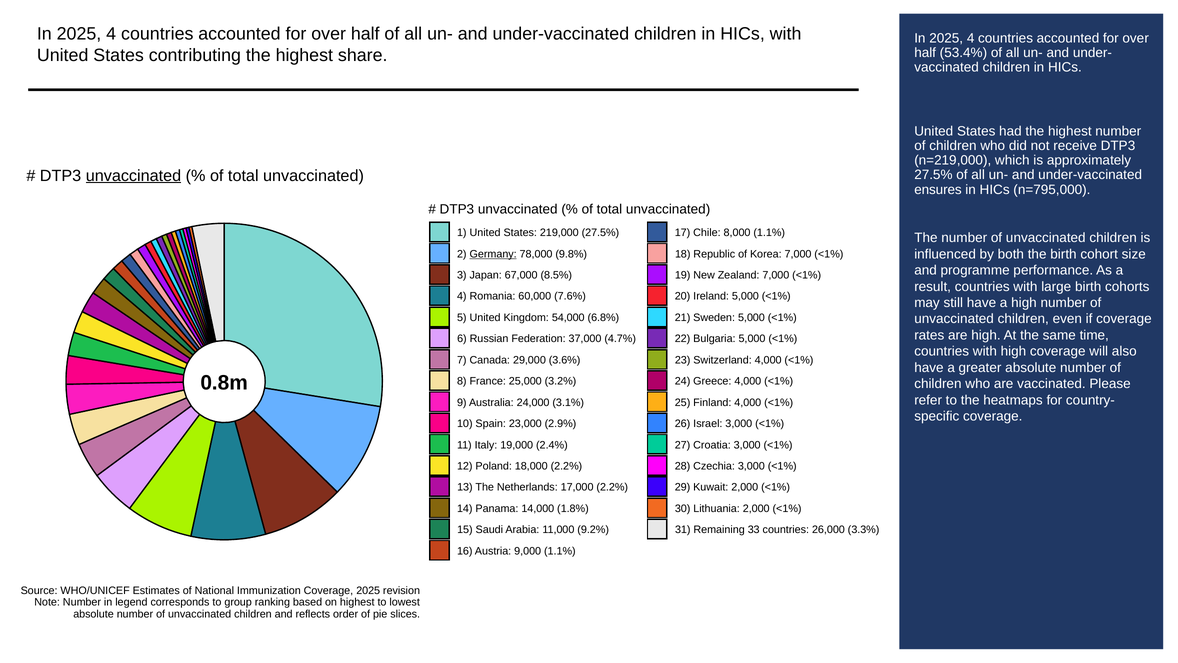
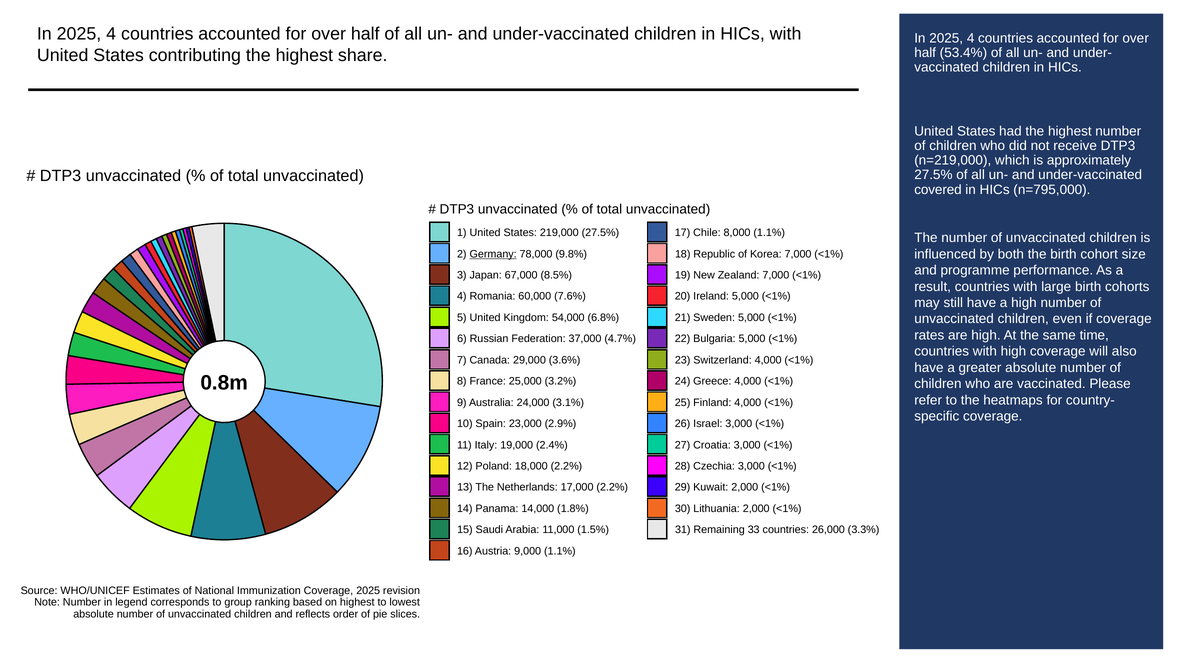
unvaccinated at (133, 176) underline: present -> none
ensures: ensures -> covered
9.2%: 9.2% -> 1.5%
